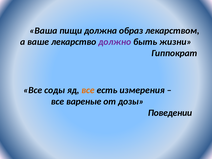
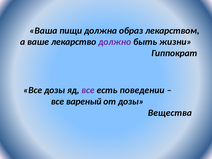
Все соды: соды -> дозы
все at (88, 90) colour: orange -> purple
измерения: измерения -> поведении
вареные: вареные -> вареный
Поведении: Поведении -> Вещества
